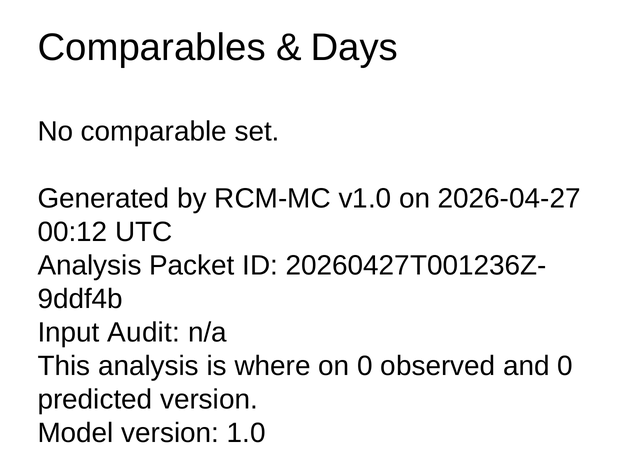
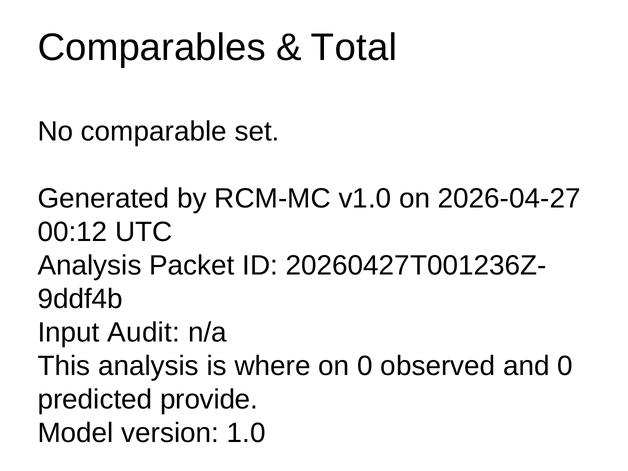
Days: Days -> Total
predicted version: version -> provide
